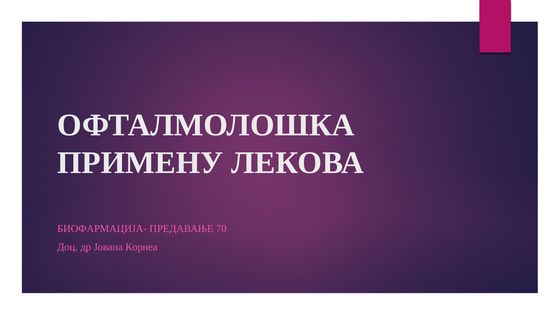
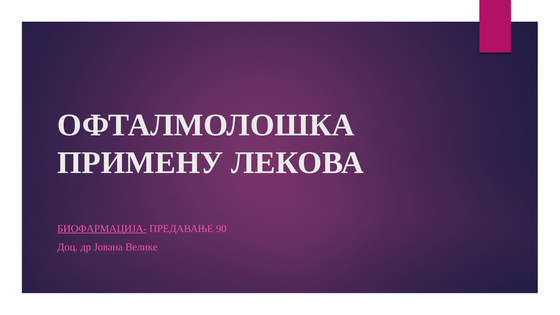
БИОФАРМАЦИЈА- underline: none -> present
70: 70 -> 90
Корнеа: Корнеа -> Велике
